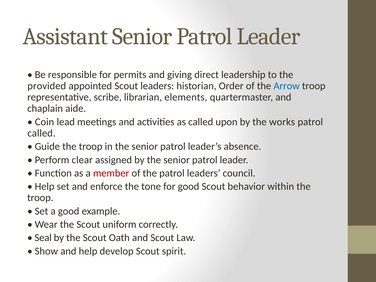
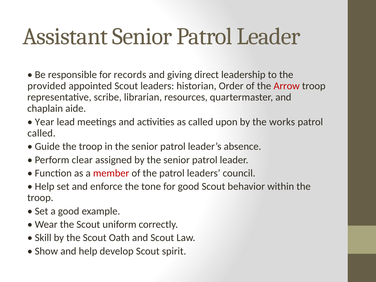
permits: permits -> records
Arrow colour: blue -> red
elements: elements -> resources
Coin: Coin -> Year
Seal: Seal -> Skill
